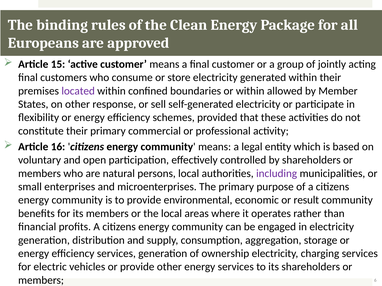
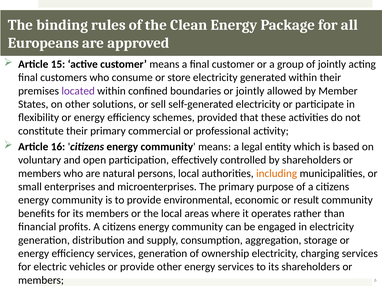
or within: within -> jointly
response: response -> solutions
including colour: purple -> orange
